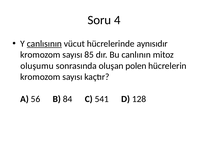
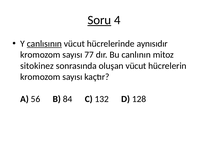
Soru underline: none -> present
85: 85 -> 77
oluşumu: oluşumu -> sitokinez
oluşan polen: polen -> vücut
541: 541 -> 132
